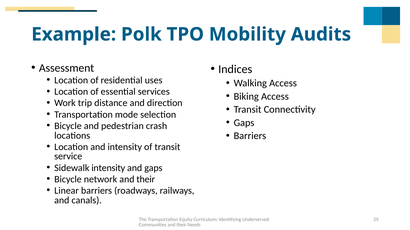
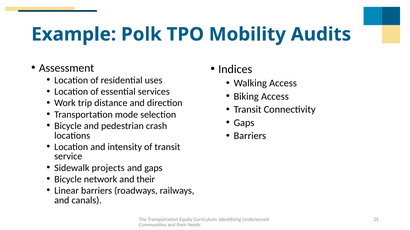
Sidewalk intensity: intensity -> projects
